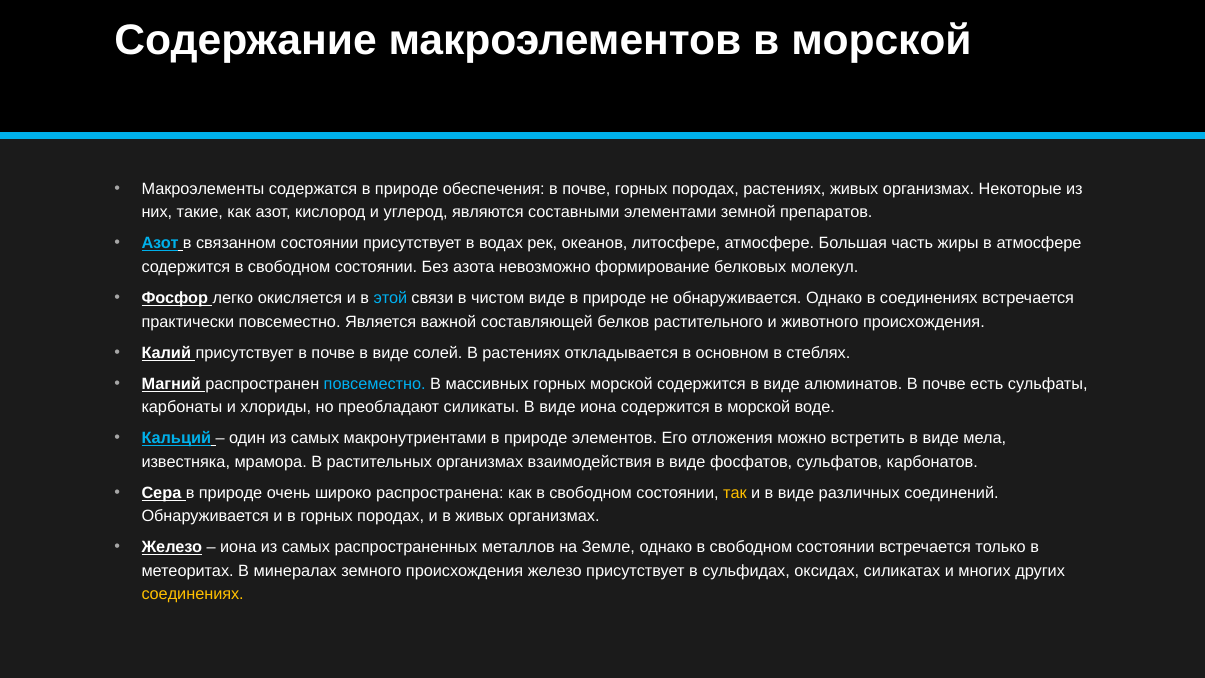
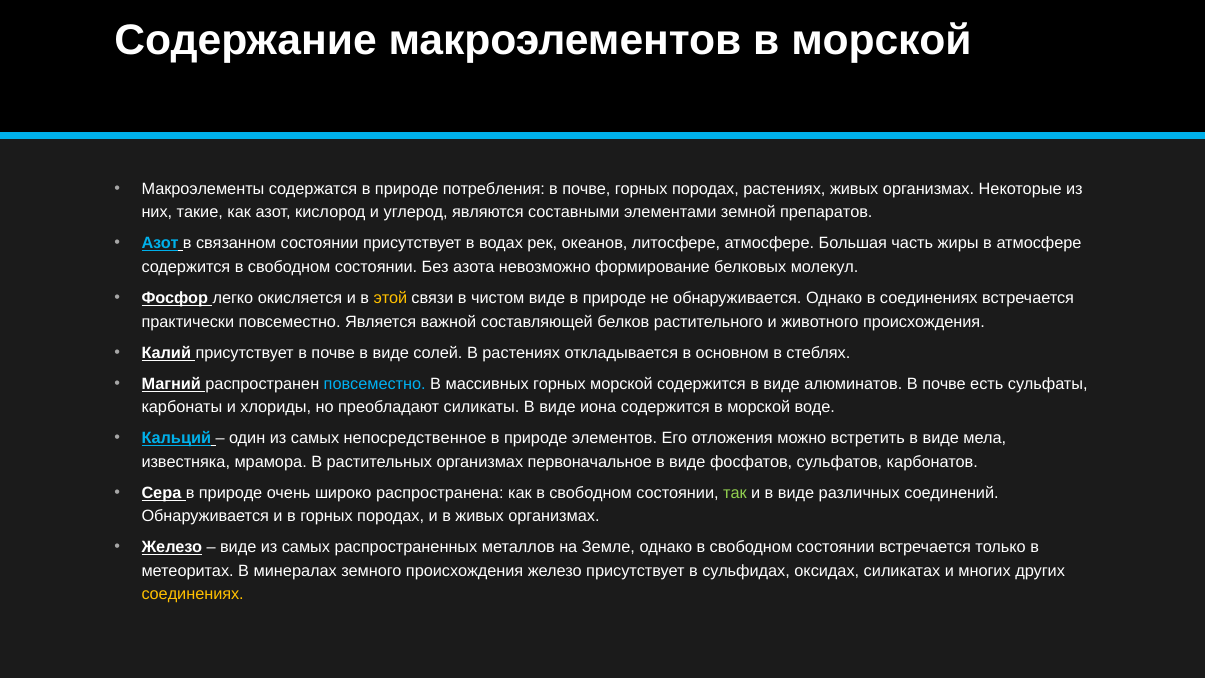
обеспечения: обеспечения -> потребления
этой colour: light blue -> yellow
макронутриентами: макронутриентами -> непосредственное
взаимодействия: взаимодействия -> первоначальное
так colour: yellow -> light green
иона at (238, 547): иона -> виде
